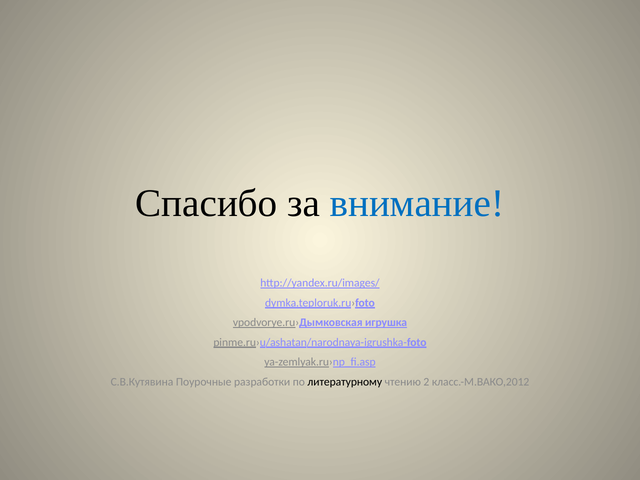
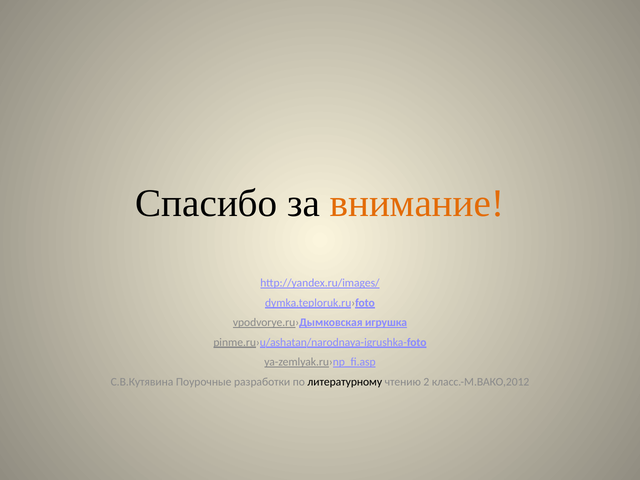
внимание colour: blue -> orange
